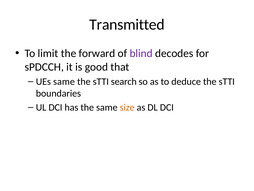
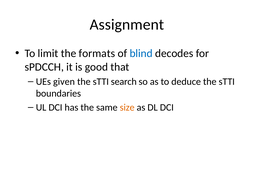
Transmitted: Transmitted -> Assignment
forward: forward -> formats
blind colour: purple -> blue
UEs same: same -> given
